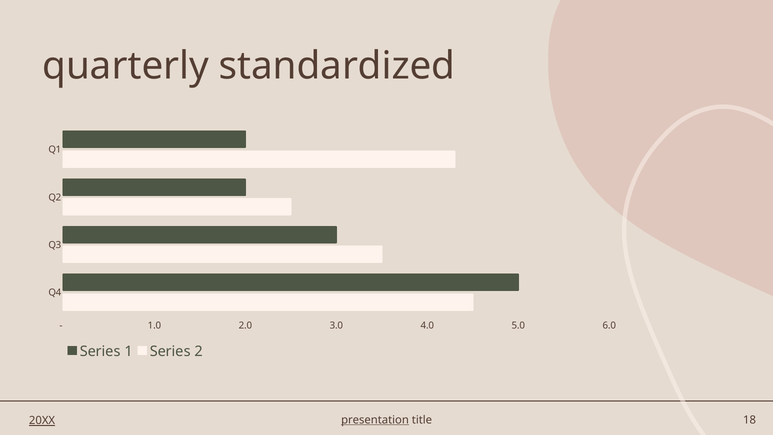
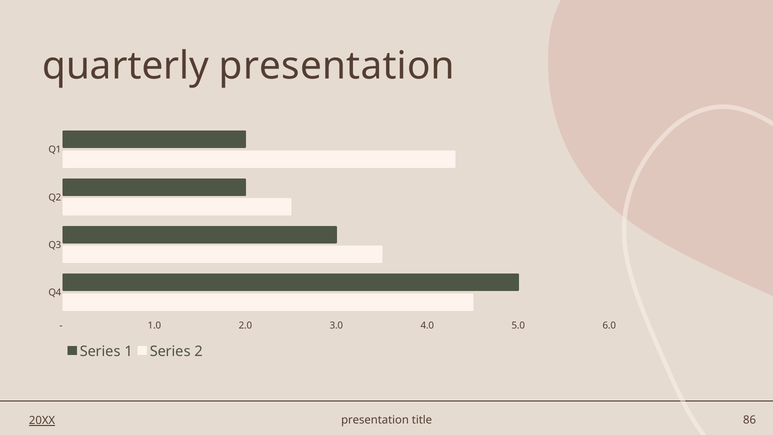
quarterly standardized: standardized -> presentation
presentation at (375, 420) underline: present -> none
18: 18 -> 86
